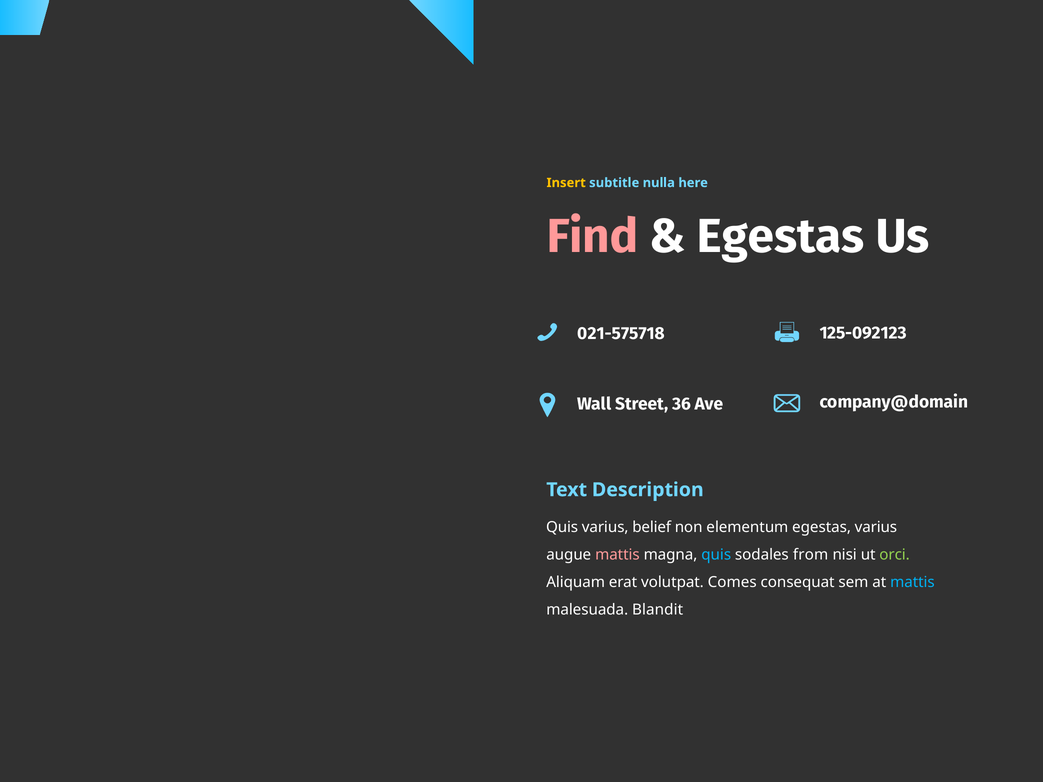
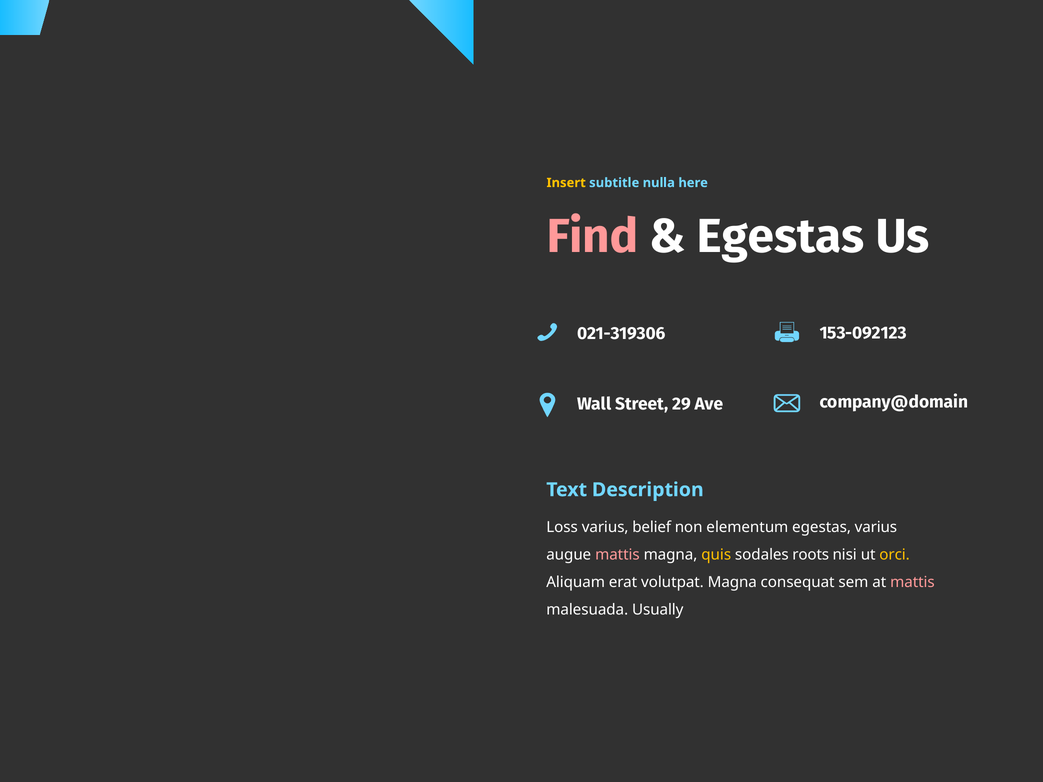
125-092123: 125-092123 -> 153-092123
021-575718: 021-575718 -> 021-319306
Street 36: 36 -> 29
Quis at (562, 528): Quis -> Loss
quis at (716, 555) colour: light blue -> yellow
from: from -> roots
orci colour: light green -> yellow
volutpat Comes: Comes -> Magna
mattis at (912, 582) colour: light blue -> pink
Blandit: Blandit -> Usually
